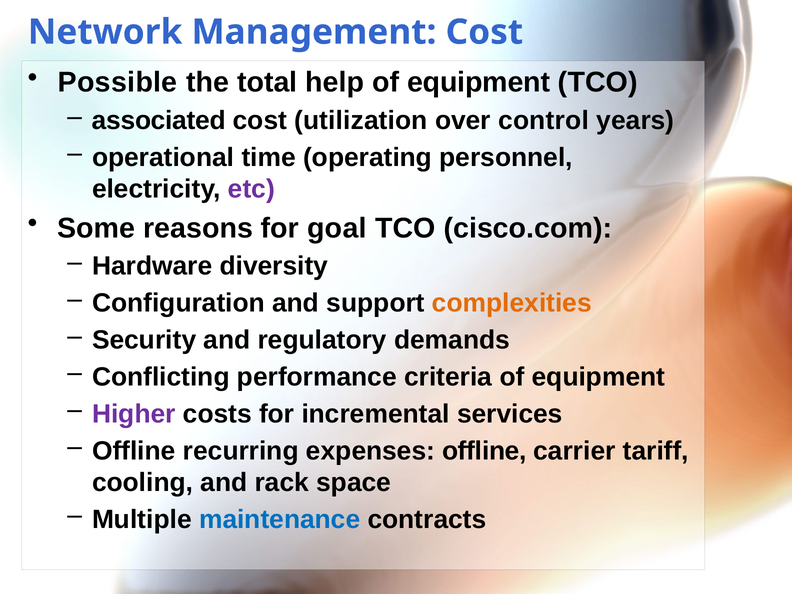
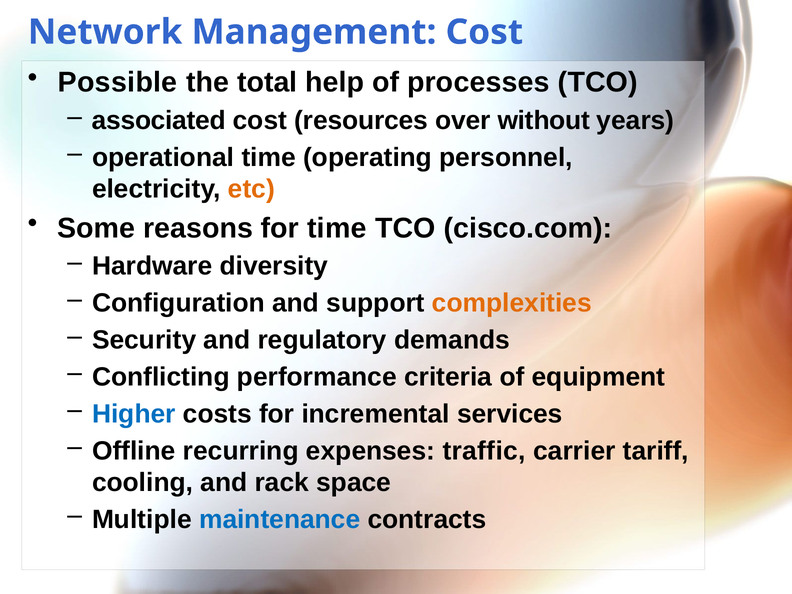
equipment at (479, 83): equipment -> processes
utilization: utilization -> resources
control: control -> without
etc colour: purple -> orange
for goal: goal -> time
Higher colour: purple -> blue
expenses offline: offline -> traffic
